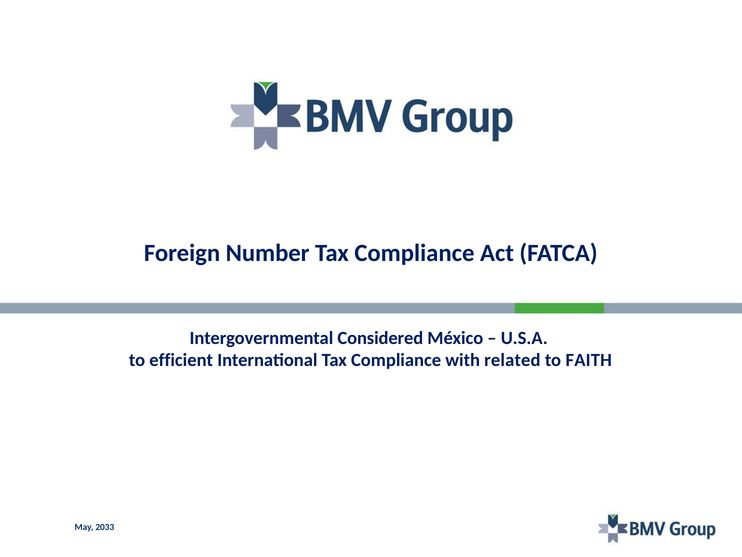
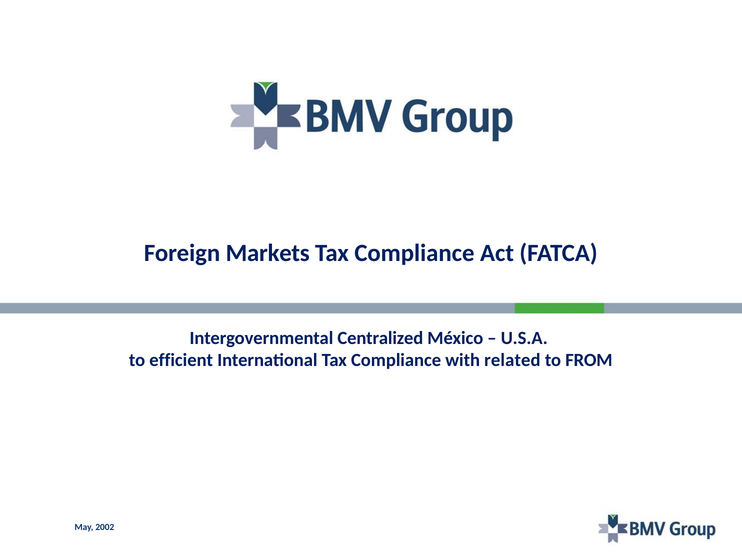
Number: Number -> Markets
Considered: Considered -> Centralized
FAITH: FAITH -> FROM
2033: 2033 -> 2002
